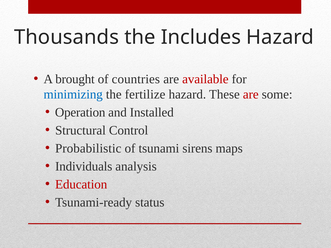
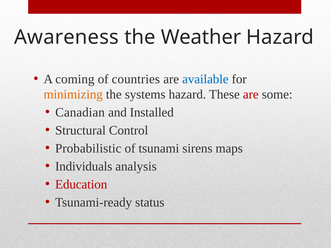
Thousands: Thousands -> Awareness
Includes: Includes -> Weather
brought: brought -> coming
available colour: red -> blue
minimizing colour: blue -> orange
fertilize: fertilize -> systems
Operation: Operation -> Canadian
